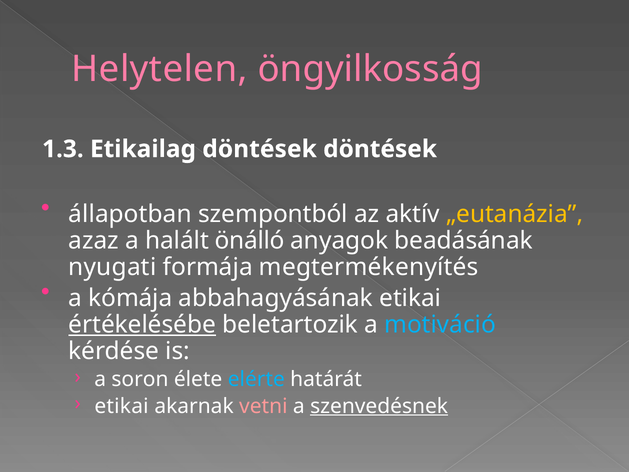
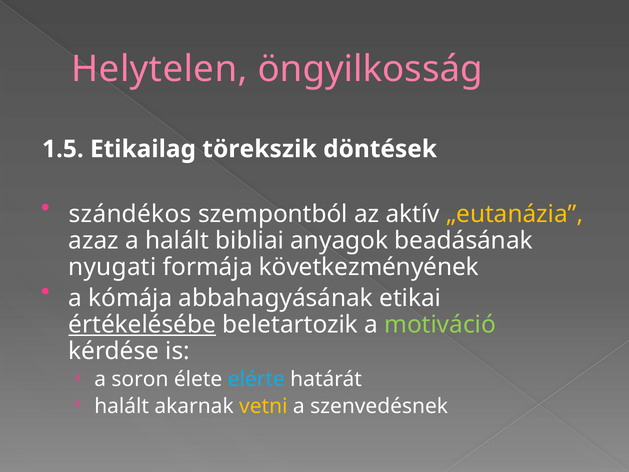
1.3: 1.3 -> 1.5
Etikailag döntések: döntések -> törekszik
állapotban: állapotban -> szándékos
önálló: önálló -> bibliai
megtermékenyítés: megtermékenyítés -> következményének
motiváció colour: light blue -> light green
etikai at (122, 406): etikai -> halált
vetni colour: pink -> yellow
szenvedésnek underline: present -> none
